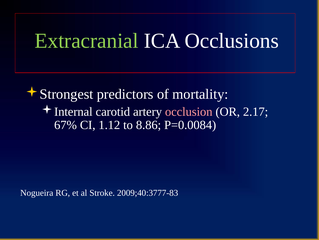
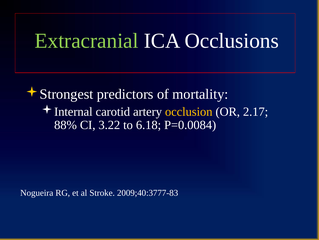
occlusion colour: pink -> yellow
67%: 67% -> 88%
1.12: 1.12 -> 3.22
8.86: 8.86 -> 6.18
